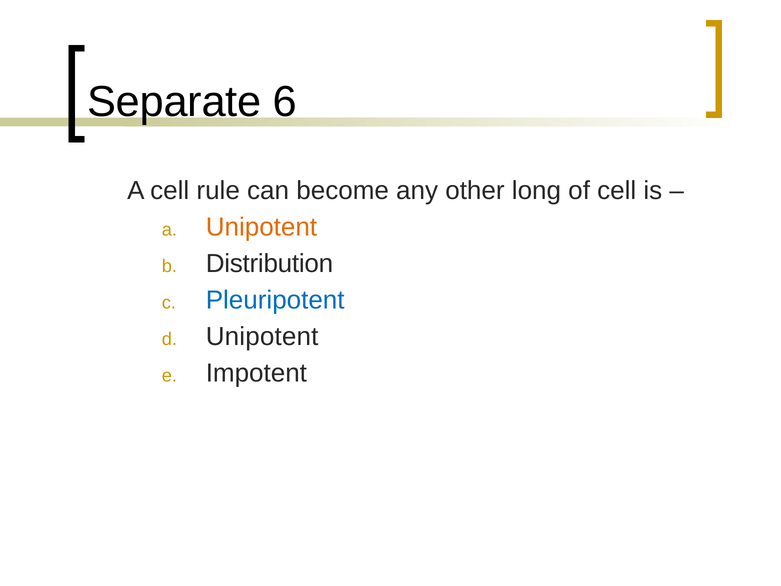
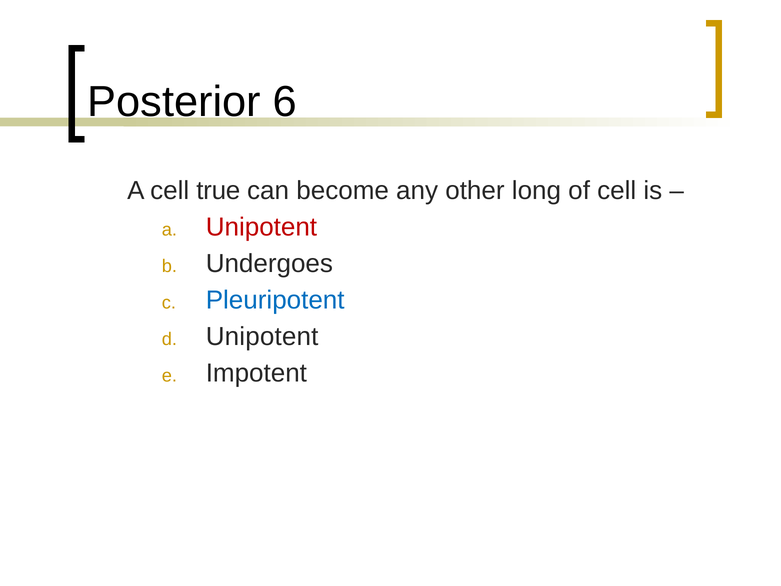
Separate: Separate -> Posterior
rule: rule -> true
Unipotent at (261, 227) colour: orange -> red
Distribution: Distribution -> Undergoes
